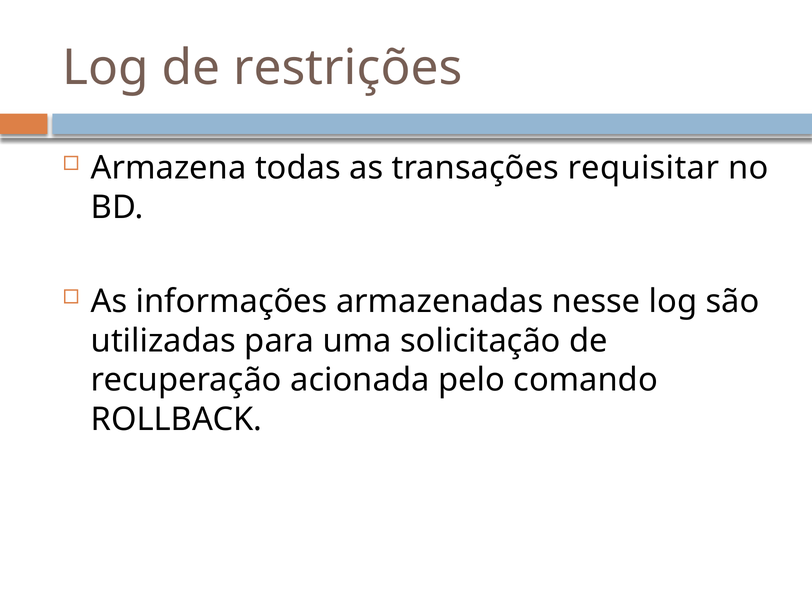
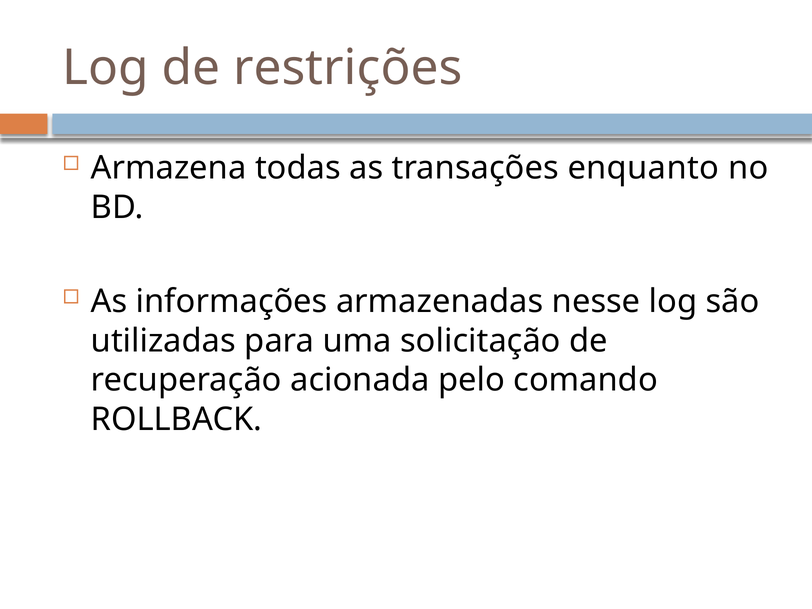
requisitar: requisitar -> enquanto
